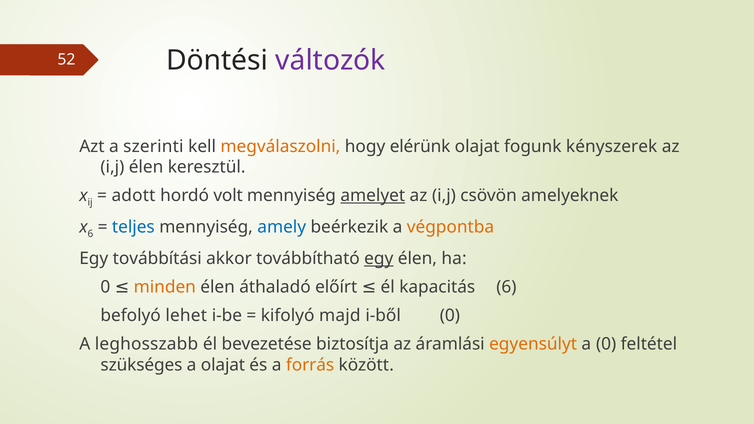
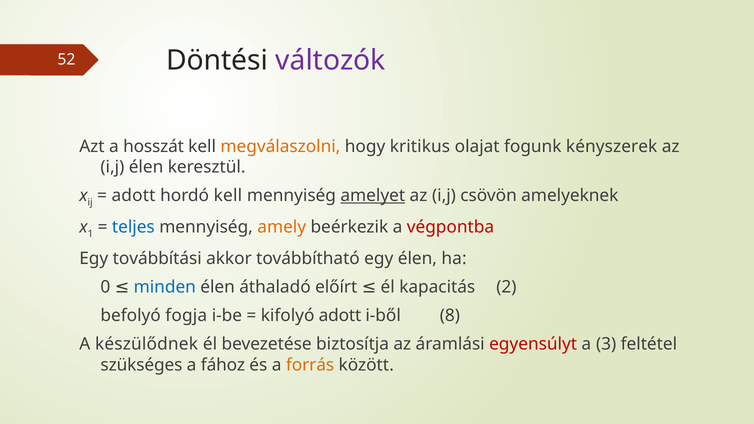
szerinti: szerinti -> hosszát
elérünk: elérünk -> kritikus
hordó volt: volt -> kell
6 at (90, 234): 6 -> 1
amely colour: blue -> orange
végpontba colour: orange -> red
egy at (379, 259) underline: present -> none
minden colour: orange -> blue
kapacitás 6: 6 -> 2
lehet: lehet -> fogja
kifolyó majd: majd -> adott
i-ből 0: 0 -> 8
leghosszabb: leghosszabb -> készülődnek
egyensúlyt colour: orange -> red
a 0: 0 -> 3
a olajat: olajat -> fához
